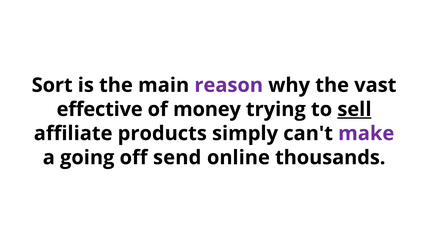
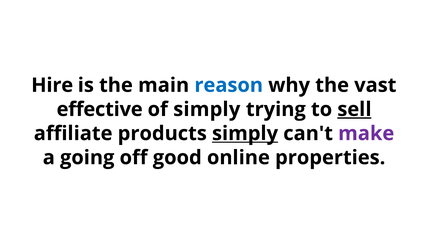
Sort: Sort -> Hire
reason colour: purple -> blue
of money: money -> simply
simply at (245, 133) underline: none -> present
send: send -> good
thousands: thousands -> properties
